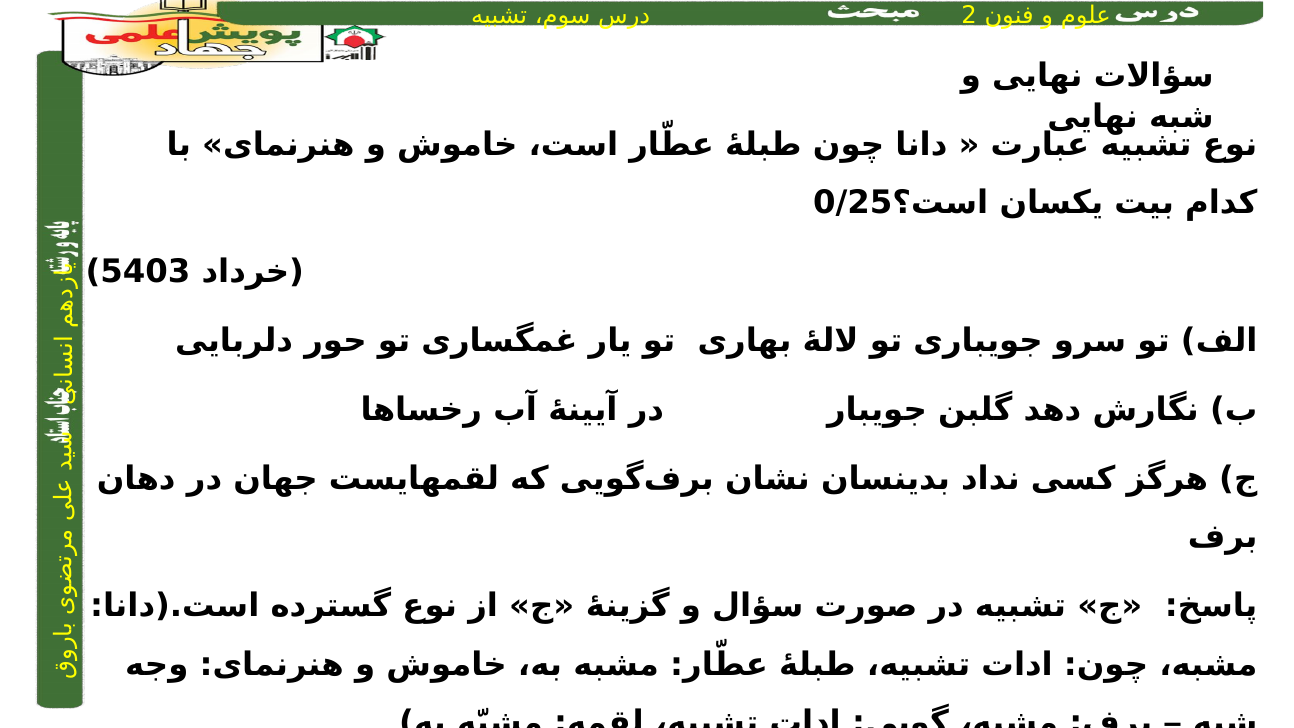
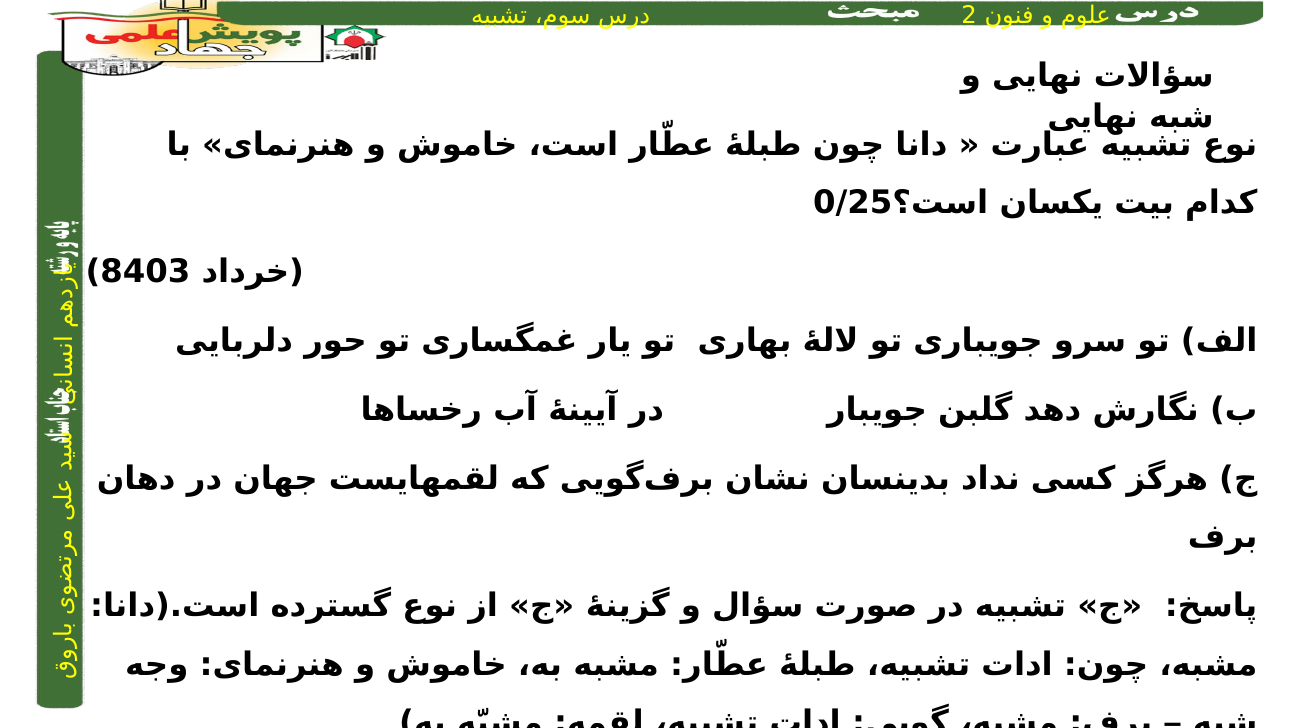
5403: 5403 -> 8403
